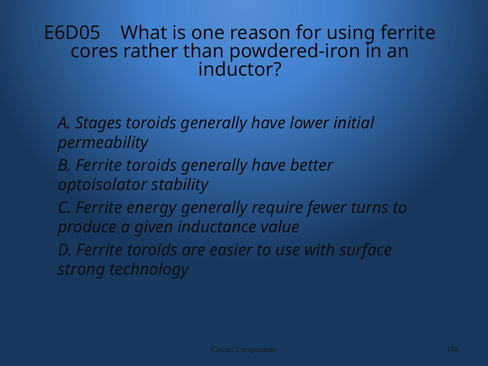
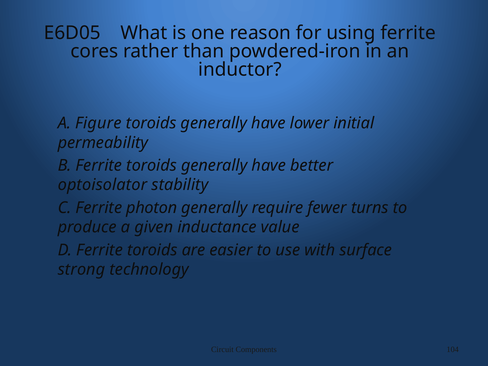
Stages: Stages -> Figure
energy: energy -> photon
